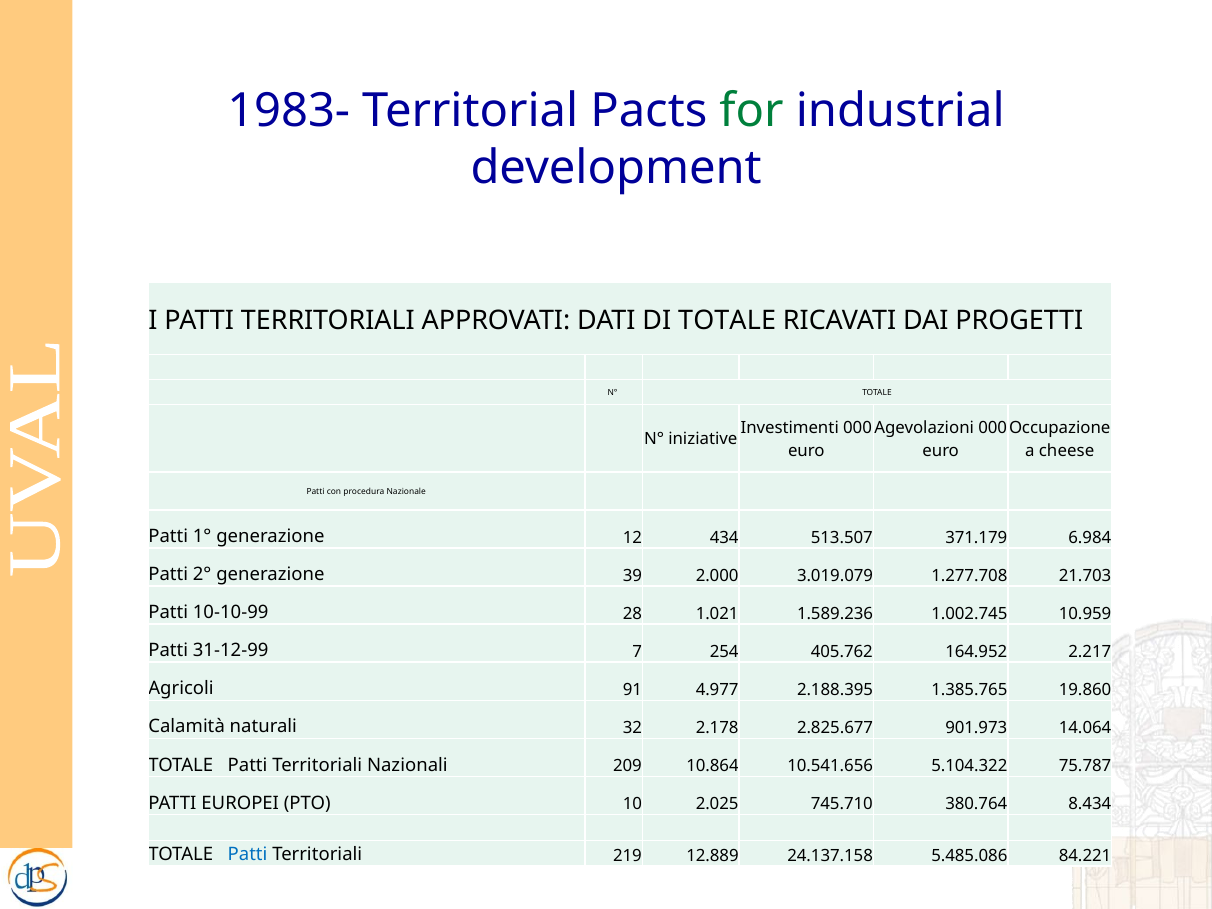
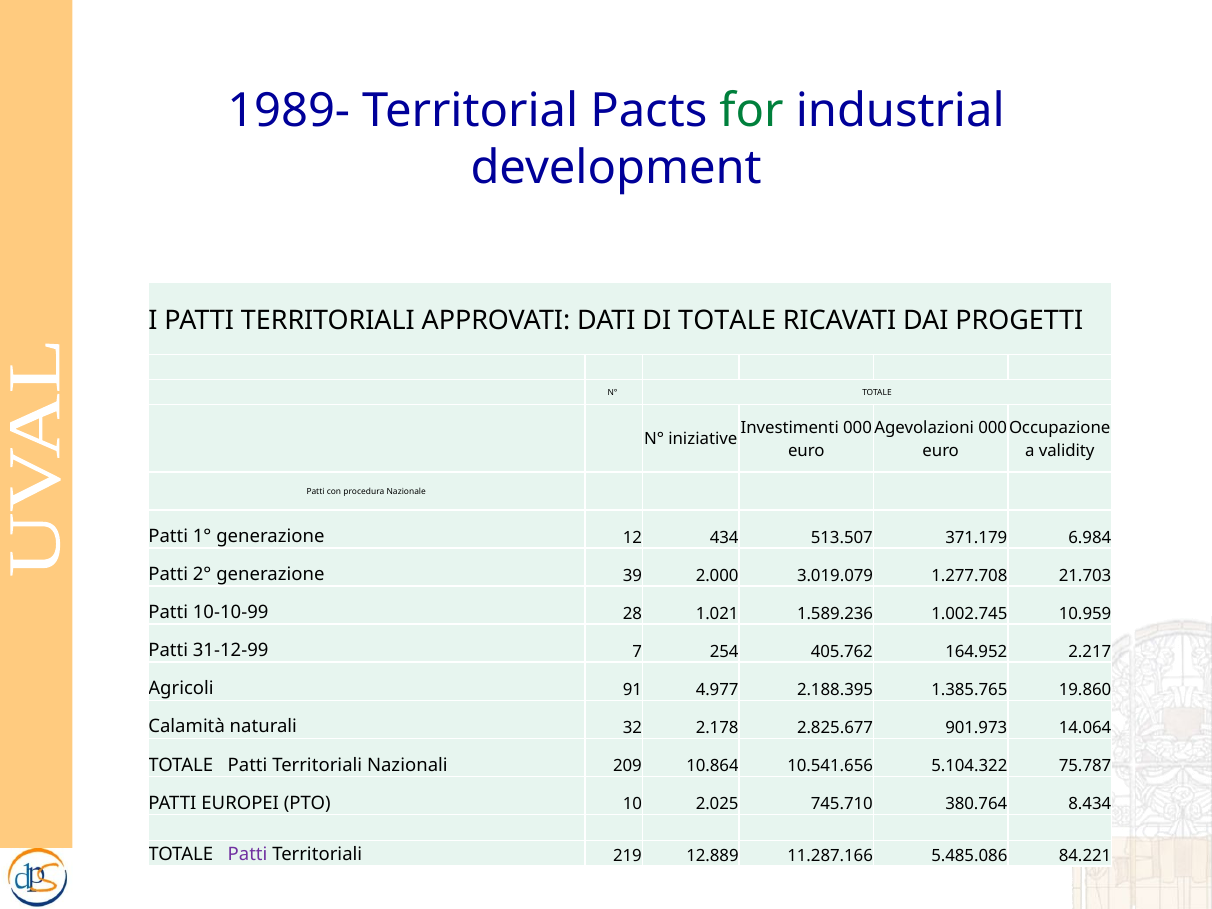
1983-: 1983- -> 1989-
cheese: cheese -> validity
Patti at (248, 855) colour: blue -> purple
24.137.158: 24.137.158 -> 11.287.166
